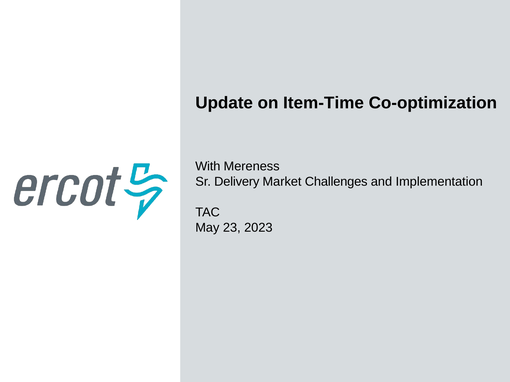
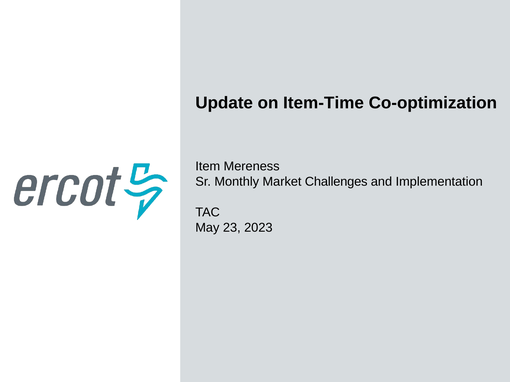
With: With -> Item
Delivery: Delivery -> Monthly
